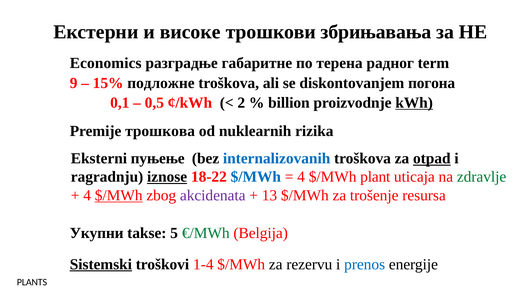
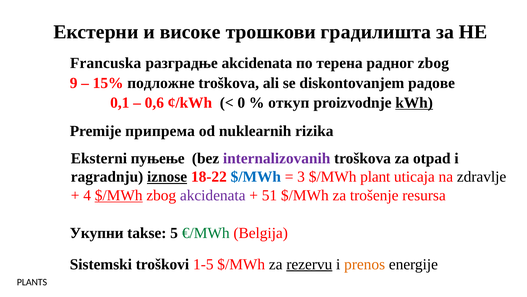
збрињавања: збрињавања -> градилишта
Economics: Economics -> Francuska
разградње габаритне: габаритне -> akcidenata
радног term: term -> zbog
погона: погона -> радове
0,5: 0,5 -> 0,6
2: 2 -> 0
billion: billion -> откуп
трошкова: трошкова -> припрема
internalizovanih colour: blue -> purple
otpad underline: present -> none
4 at (301, 177): 4 -> 3
zdravlje colour: green -> black
13: 13 -> 51
Sistemski underline: present -> none
1-4: 1-4 -> 1-5
rezervu underline: none -> present
prenos colour: blue -> orange
